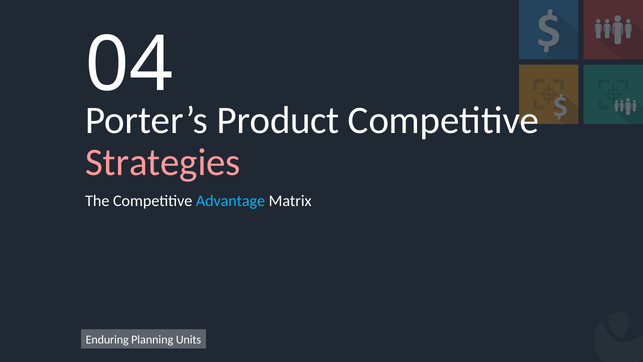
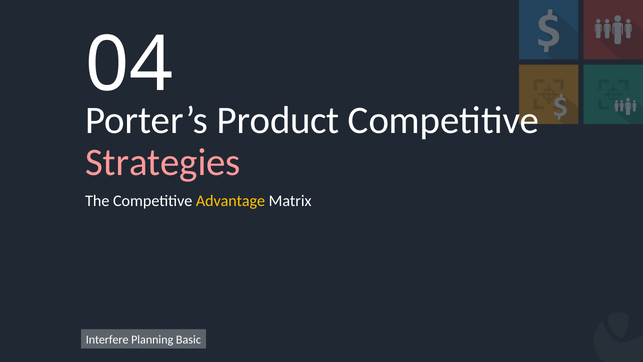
Advantage colour: light blue -> yellow
Enduring: Enduring -> Interfere
Units: Units -> Basic
